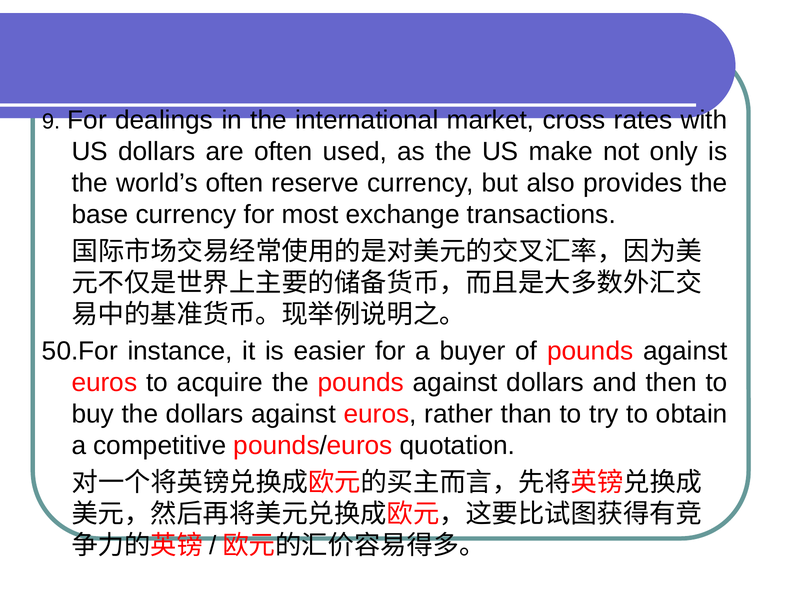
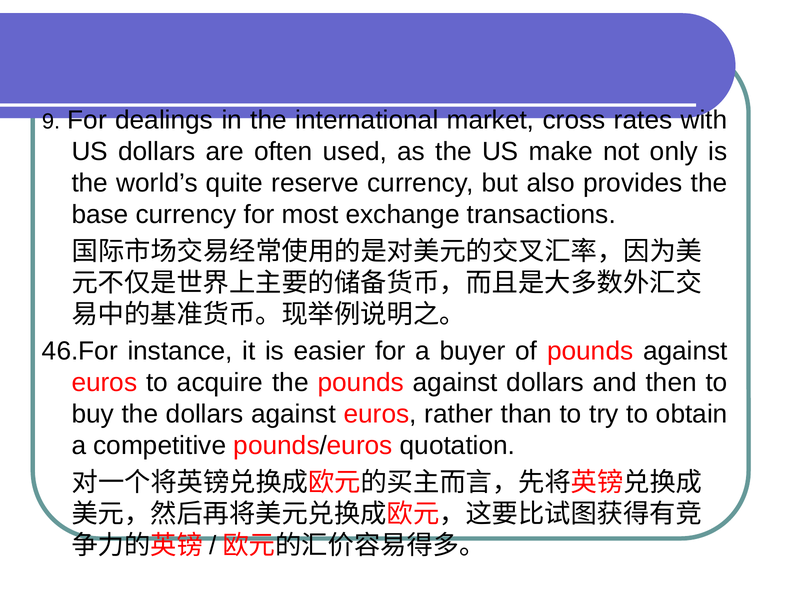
world’s often: often -> quite
50.For: 50.For -> 46.For
